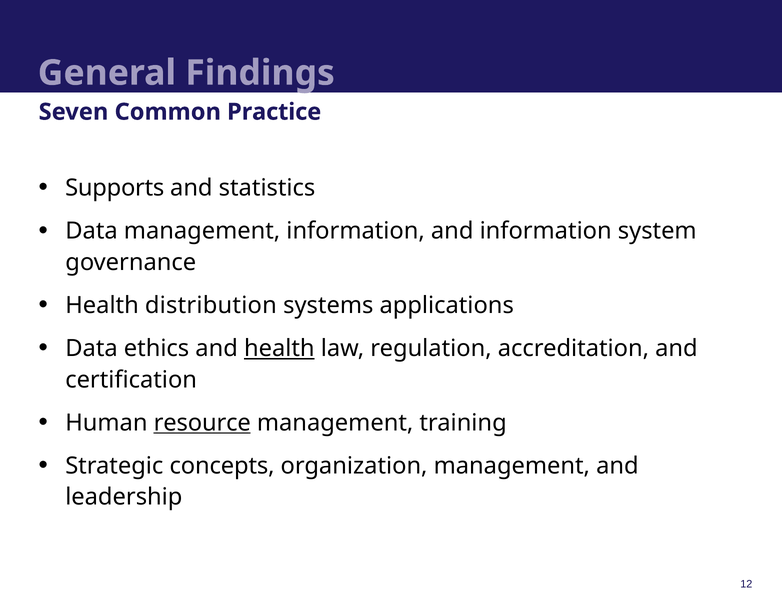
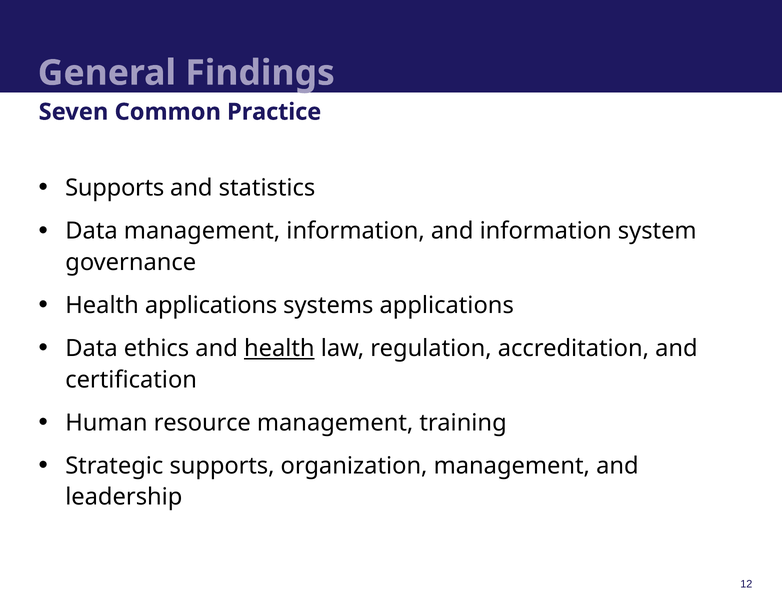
Health distribution: distribution -> applications
resource underline: present -> none
Strategic concepts: concepts -> supports
